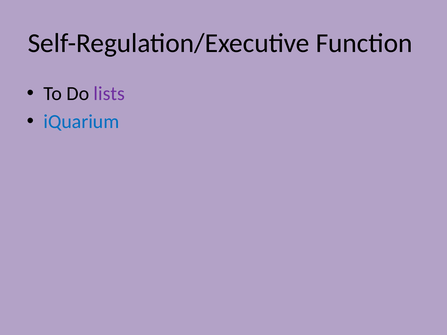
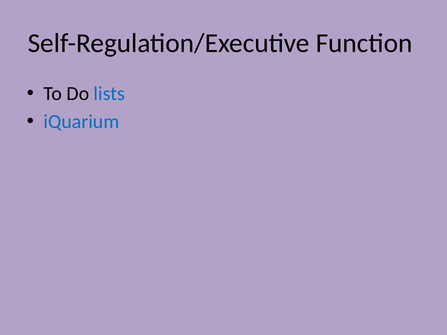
lists colour: purple -> blue
